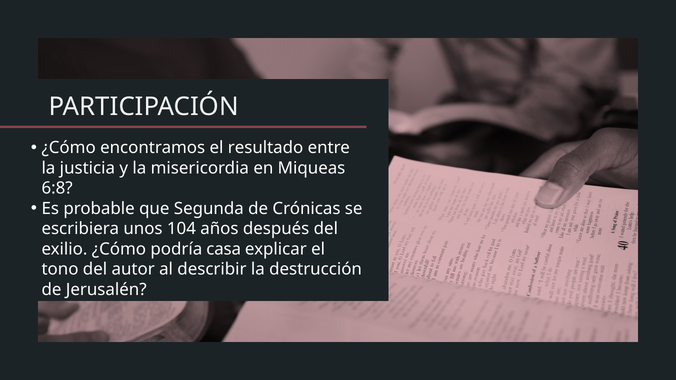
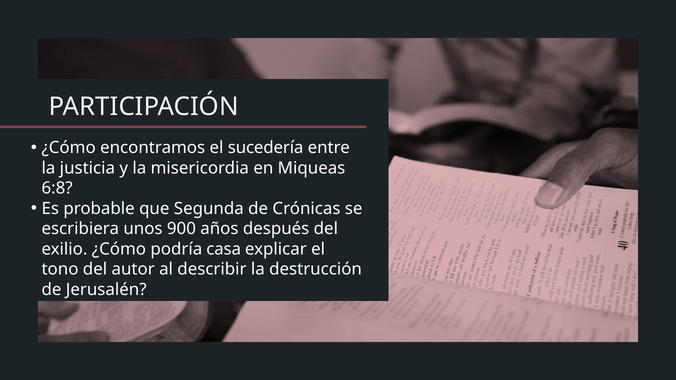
resultado: resultado -> sucedería
104: 104 -> 900
